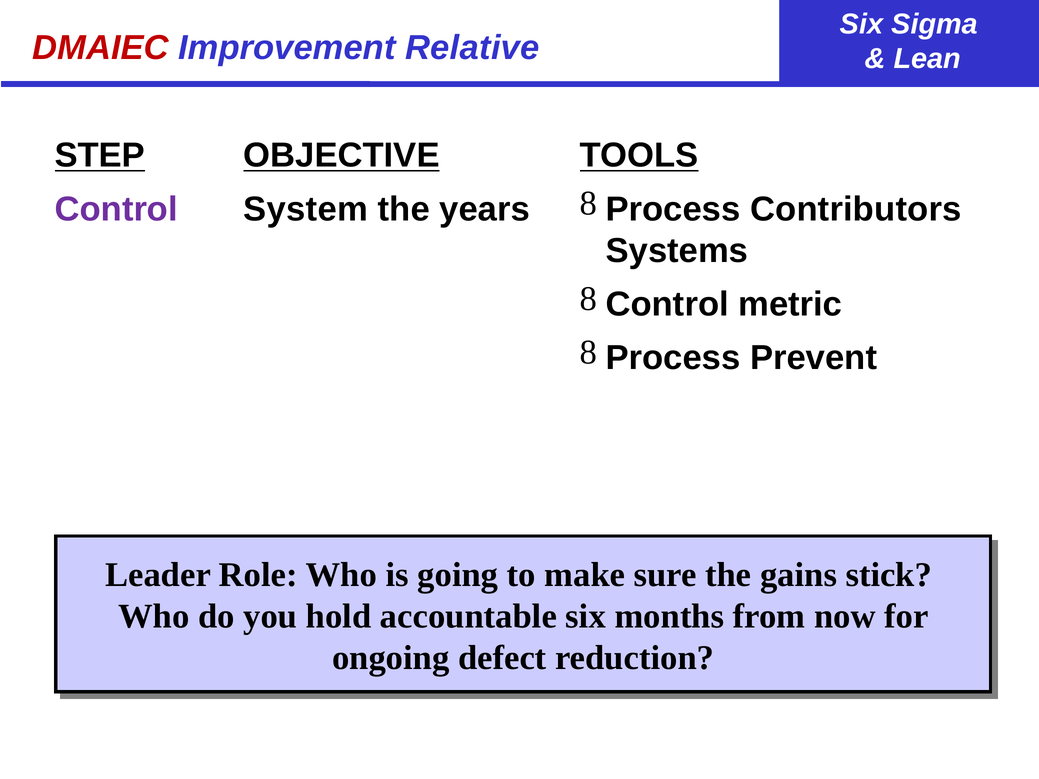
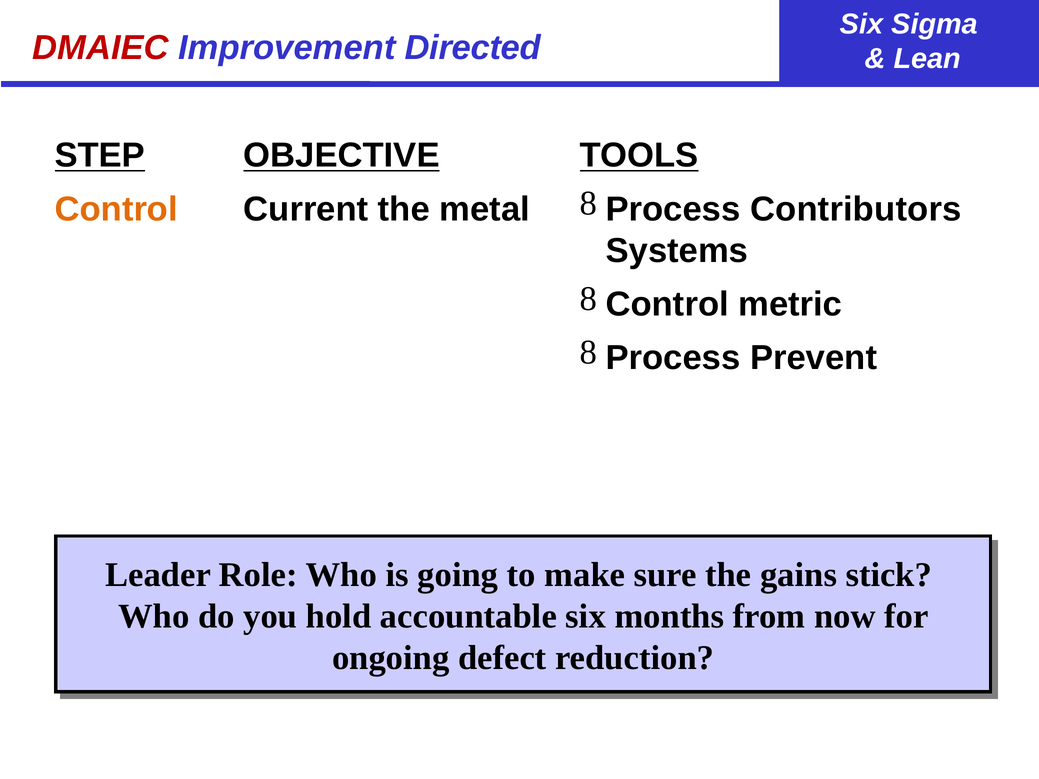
Relative: Relative -> Directed
Control colour: purple -> orange
System: System -> Current
years: years -> metal
